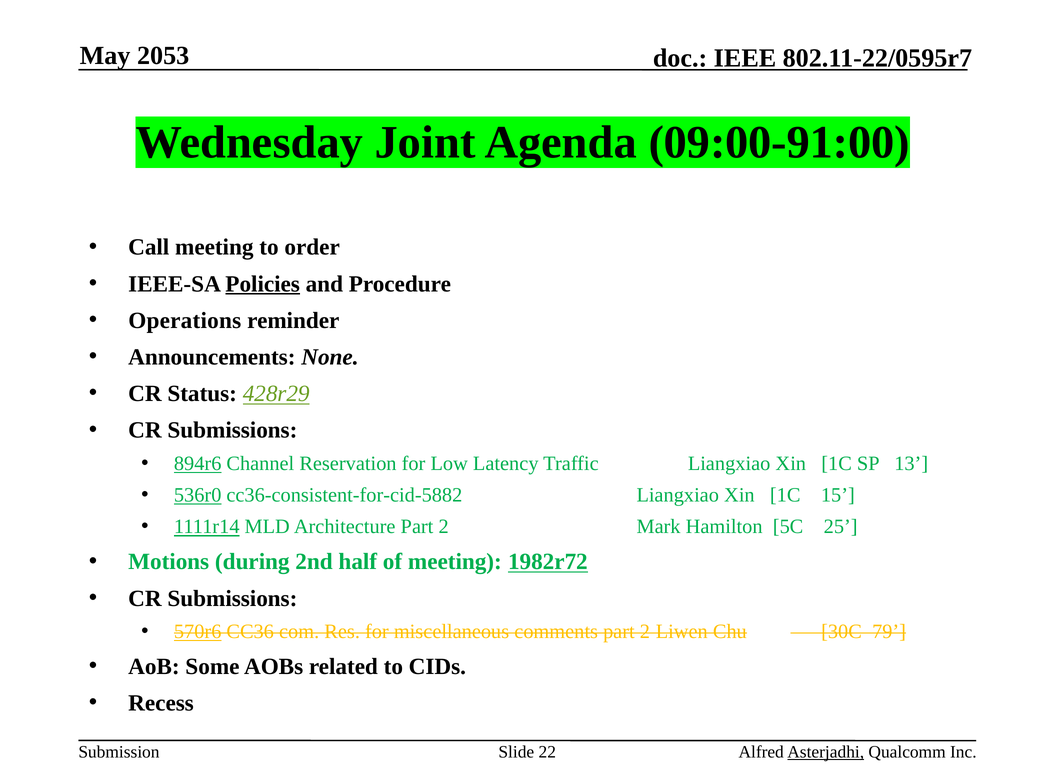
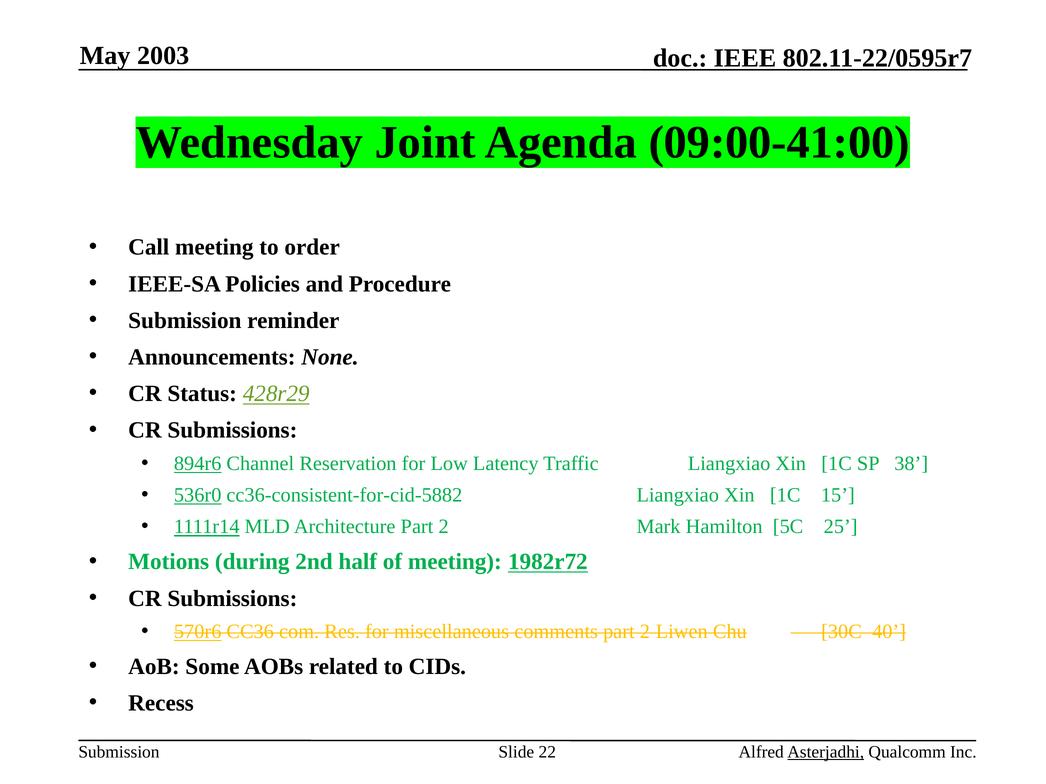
2053: 2053 -> 2003
09:00-91:00: 09:00-91:00 -> 09:00-41:00
Policies underline: present -> none
Operations at (185, 321): Operations -> Submission
13: 13 -> 38
79: 79 -> 40
